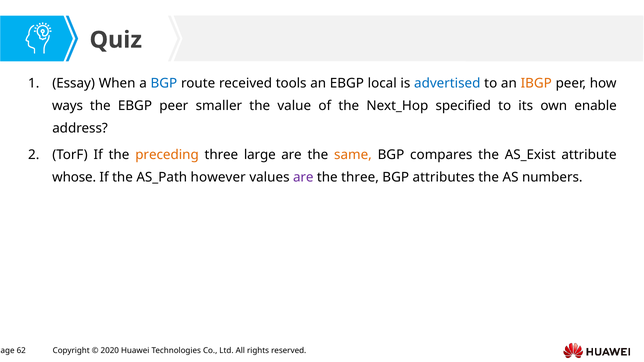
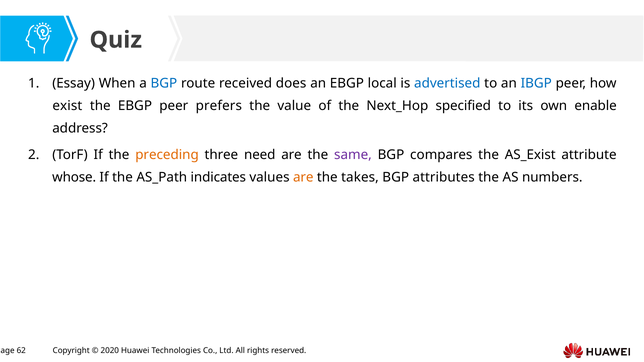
tools: tools -> does
IBGP colour: orange -> blue
ways: ways -> exist
smaller: smaller -> prefers
large: large -> need
same colour: orange -> purple
however: however -> indicates
are at (303, 177) colour: purple -> orange
the three: three -> takes
